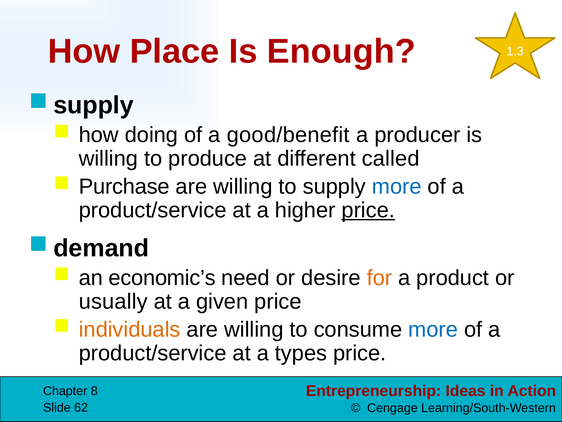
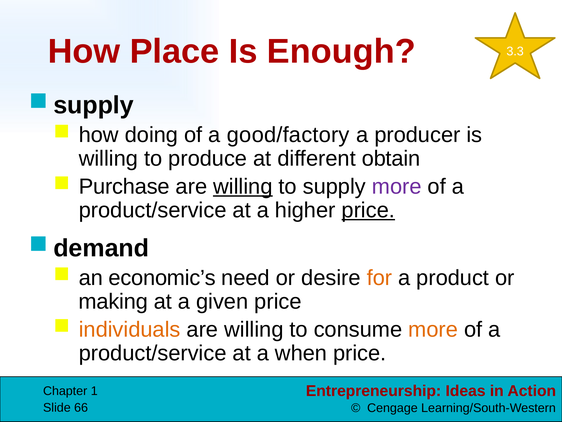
1.3: 1.3 -> 3.3
good/benefit: good/benefit -> good/factory
called: called -> obtain
willing at (243, 186) underline: none -> present
more at (397, 186) colour: blue -> purple
usually: usually -> making
more at (433, 329) colour: blue -> orange
types: types -> when
8: 8 -> 1
62: 62 -> 66
